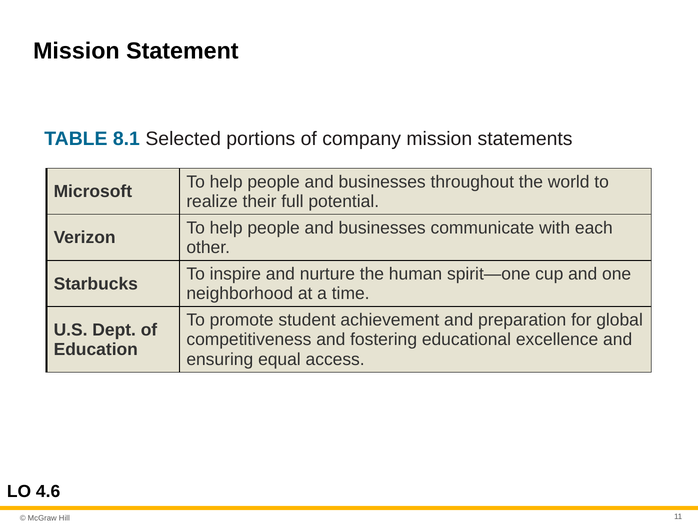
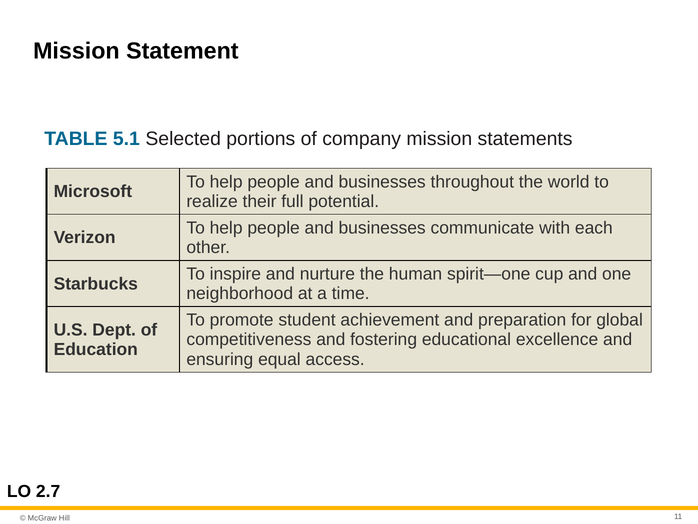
8.1: 8.1 -> 5.1
4.6: 4.6 -> 2.7
